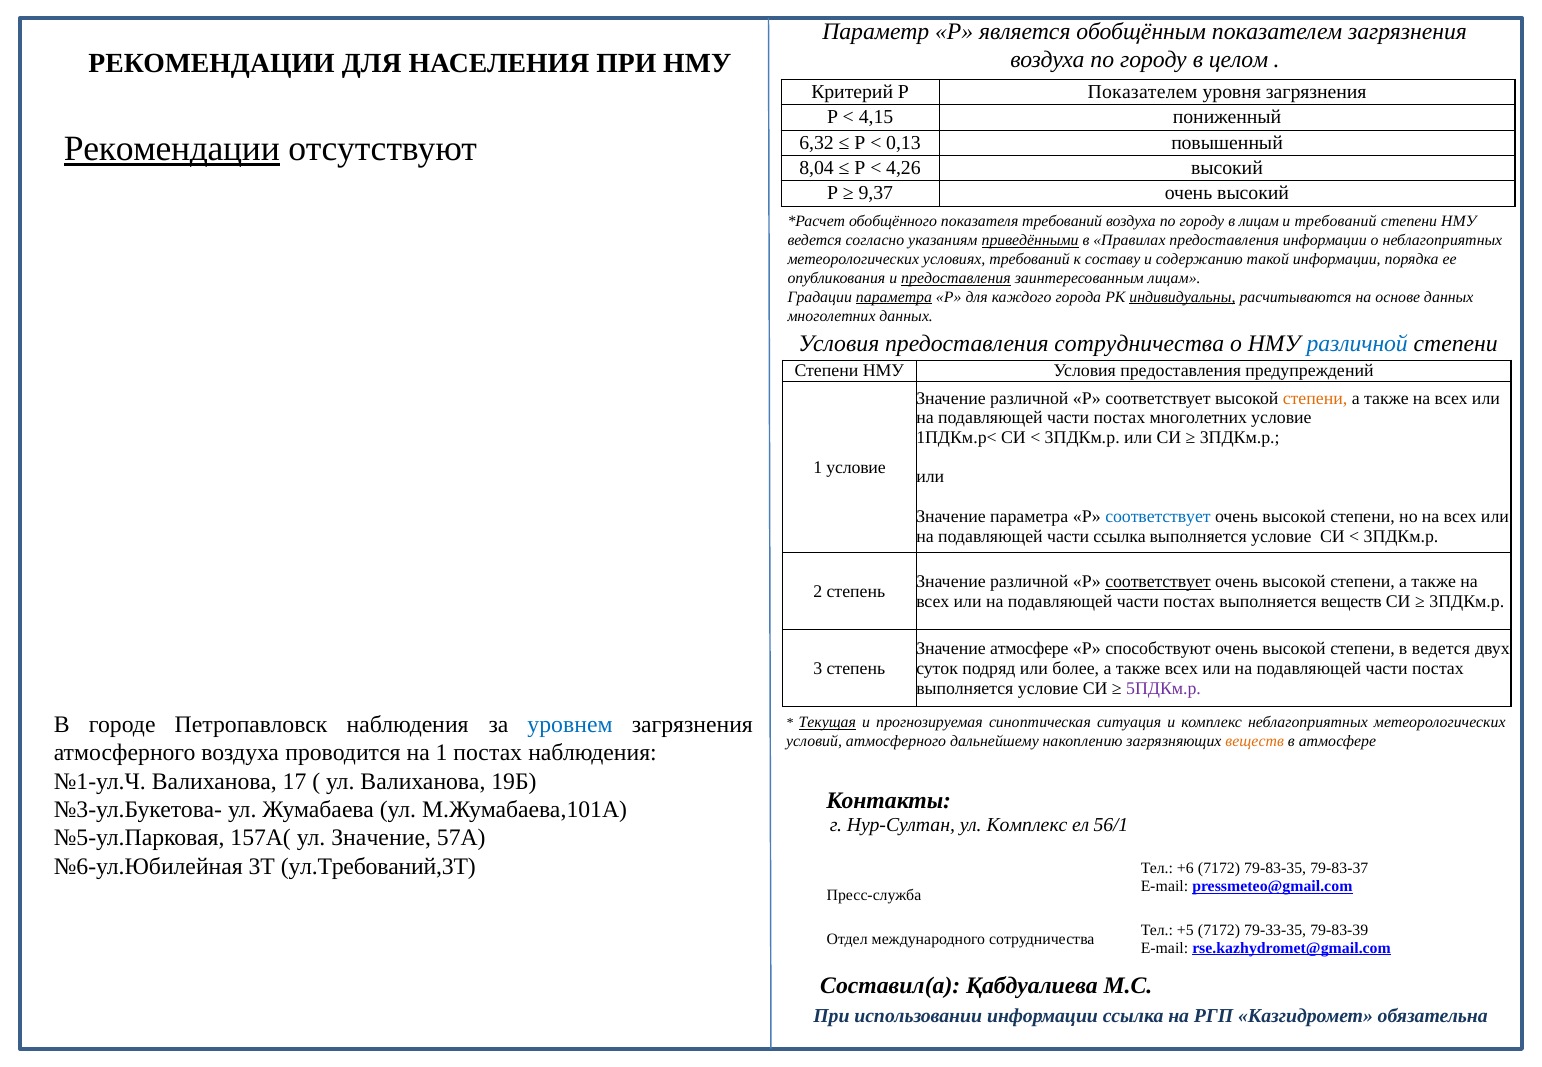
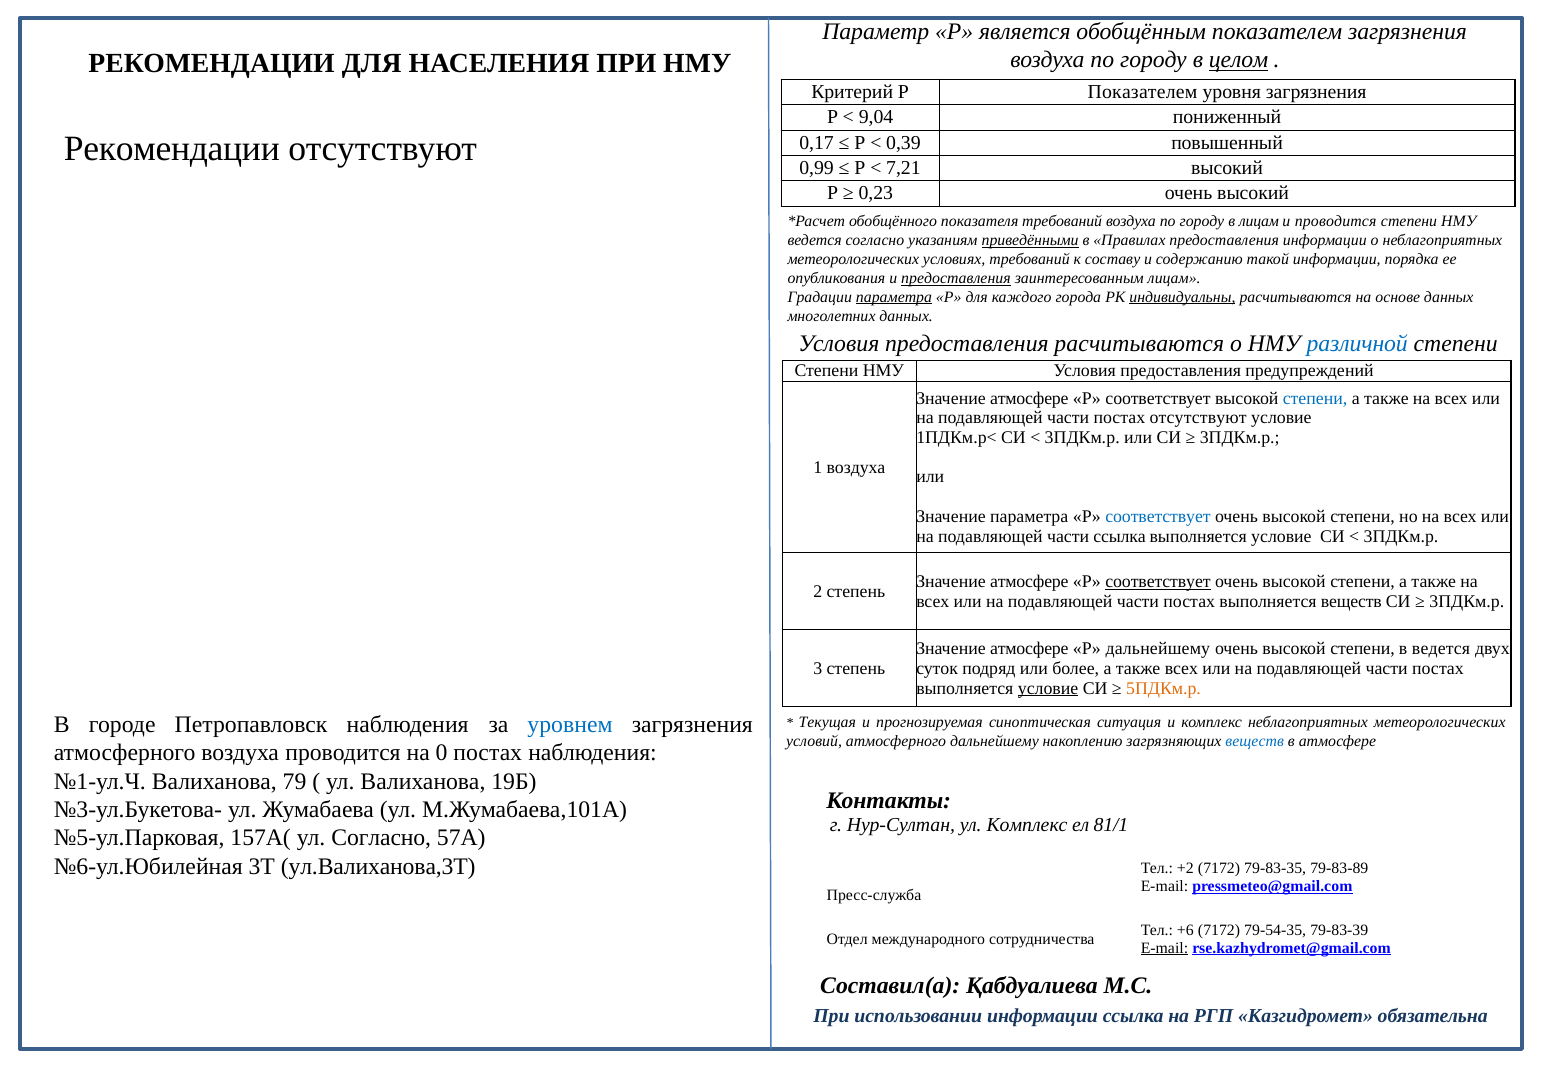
целом underline: none -> present
4,15: 4,15 -> 9,04
Рекомендации at (172, 149) underline: present -> none
6,32: 6,32 -> 0,17
0,13: 0,13 -> 0,39
8,04: 8,04 -> 0,99
4,26: 4,26 -> 7,21
9,37: 9,37 -> 0,23
и требований: требований -> проводится
предоставления сотрудничества: сотрудничества -> расчитываются
различной at (1029, 398): различной -> атмосфере
степени at (1315, 398) colour: orange -> blue
постах многолетних: многолетних -> отсутствуют
1 условие: условие -> воздуха
различной at (1029, 582): различной -> атмосфере
Р способствуют: способствуют -> дальнейшему
условие at (1048, 688) underline: none -> present
5ПДКм.р colour: purple -> orange
Текущая underline: present -> none
веществ at (1255, 742) colour: orange -> blue
на 1: 1 -> 0
17: 17 -> 79
56/1: 56/1 -> 81/1
ул Значение: Значение -> Согласно
ул.Требований,3Т: ул.Требований,3Т -> ул.Валиханова,3Т
+6: +6 -> +2
79-83-37: 79-83-37 -> 79-83-89
+5: +5 -> +6
79-33-35: 79-33-35 -> 79-54-35
E-mail at (1164, 948) underline: none -> present
